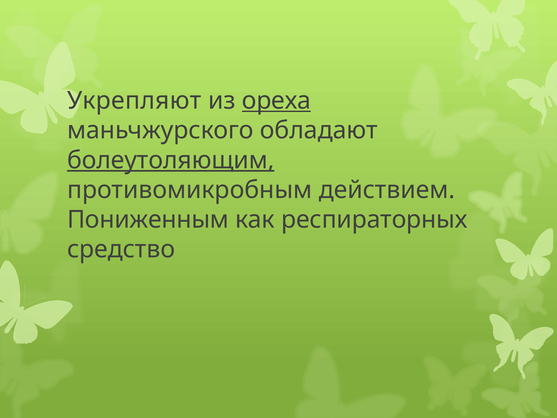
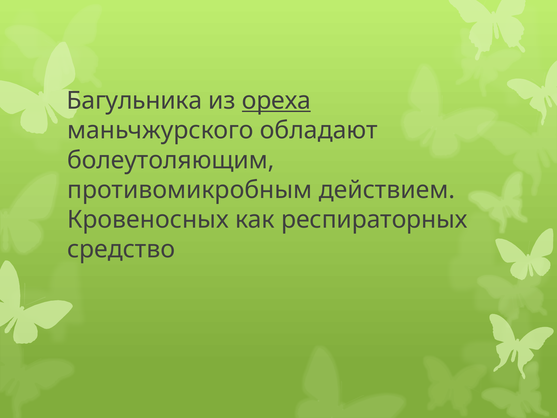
Укрепляют: Укрепляют -> Багульника
болеутоляющим underline: present -> none
Пониженным: Пониженным -> Кровеносных
